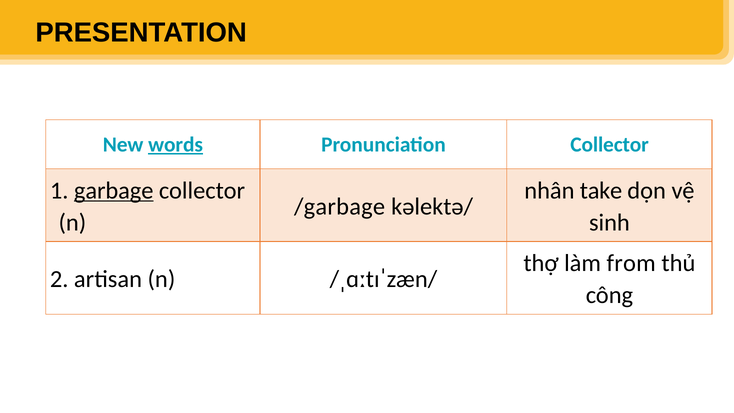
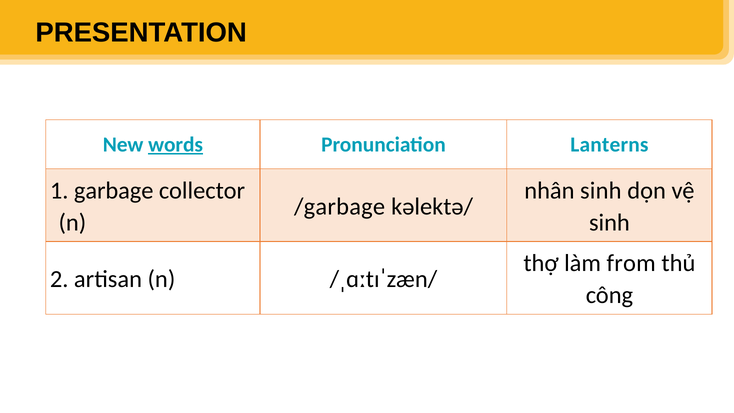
Pronunciation Collector: Collector -> Lanterns
garbage underline: present -> none
nhân take: take -> sinh
